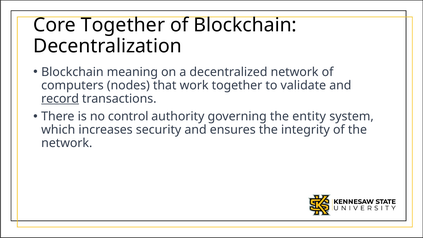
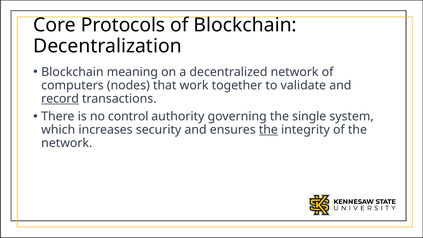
Core Together: Together -> Protocols
entity: entity -> single
the at (268, 130) underline: none -> present
